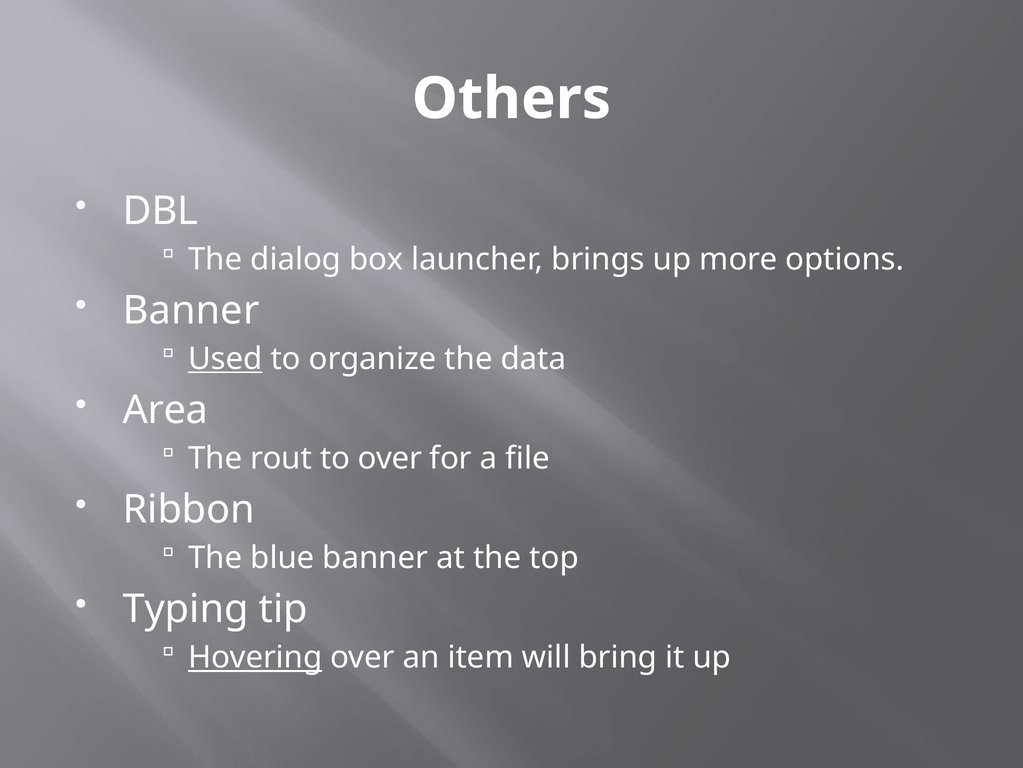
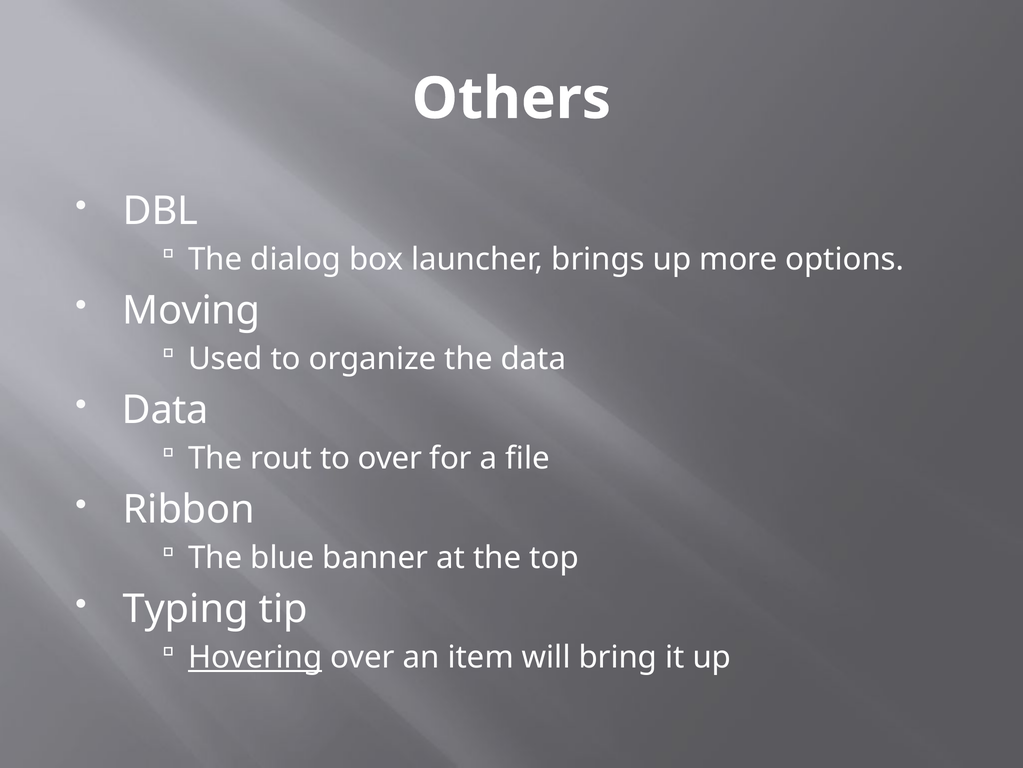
Banner at (191, 310): Banner -> Moving
Used underline: present -> none
Area at (165, 410): Area -> Data
